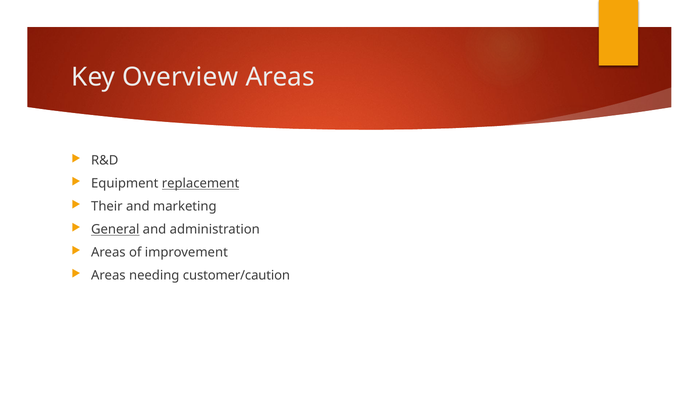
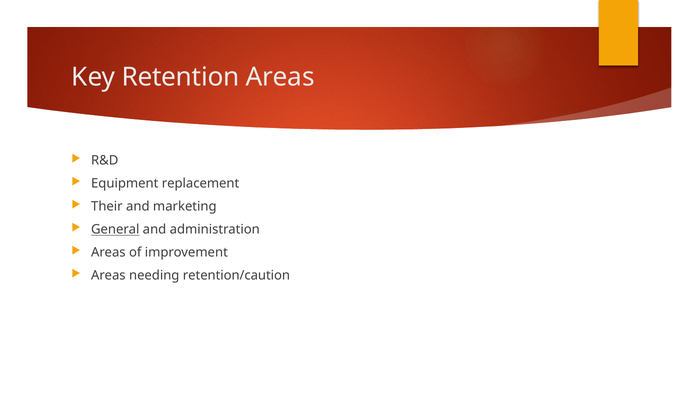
Overview: Overview -> Retention
replacement underline: present -> none
customer/caution: customer/caution -> retention/caution
